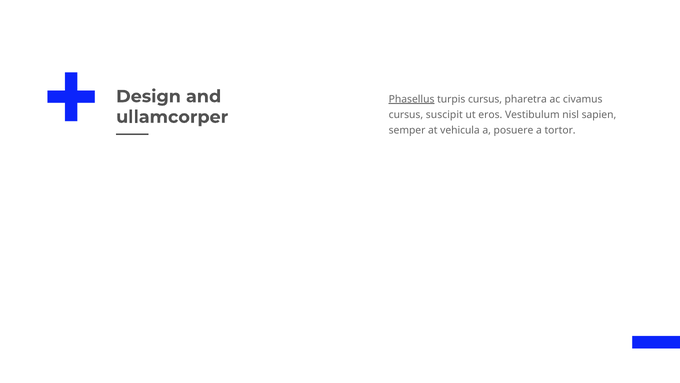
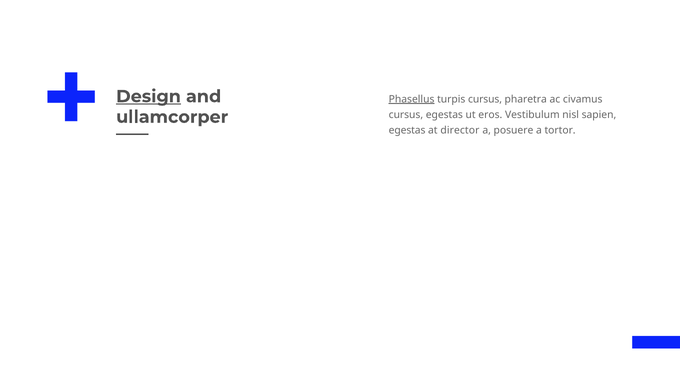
Design underline: none -> present
cursus suscipit: suscipit -> egestas
semper at (407, 130): semper -> egestas
vehicula: vehicula -> director
